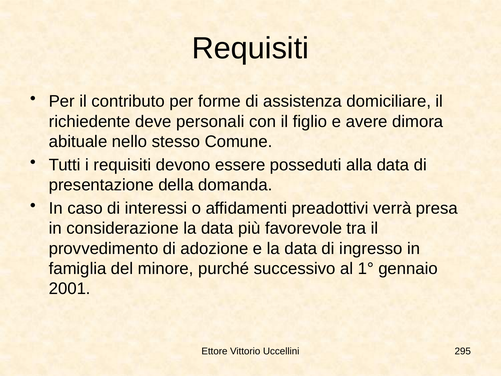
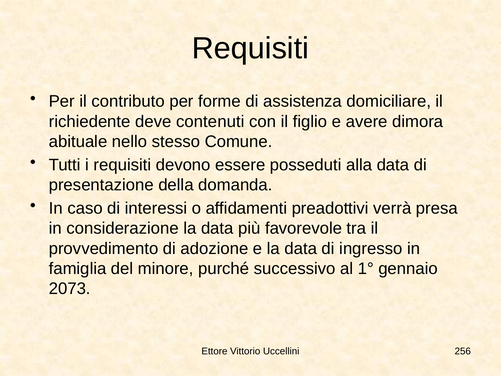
personali: personali -> contenuti
2001: 2001 -> 2073
295: 295 -> 256
